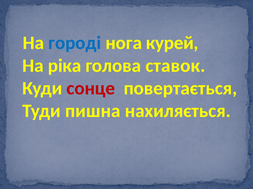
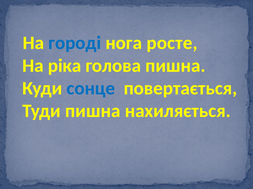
курей: курей -> росте
голова ставок: ставок -> пишна
сонце colour: red -> blue
